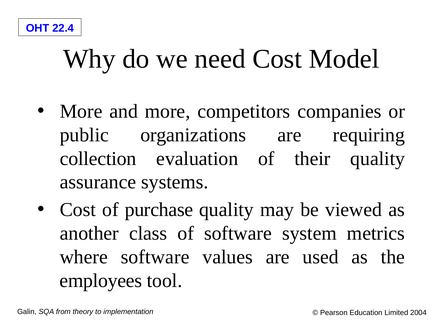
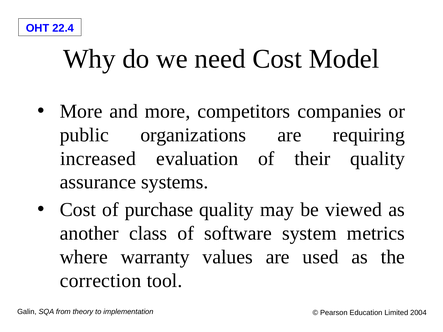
collection: collection -> increased
where software: software -> warranty
employees: employees -> correction
